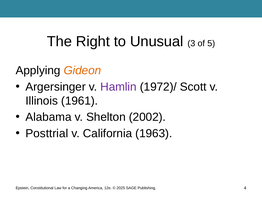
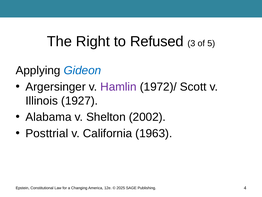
Unusual: Unusual -> Refused
Gideon colour: orange -> blue
1961: 1961 -> 1927
